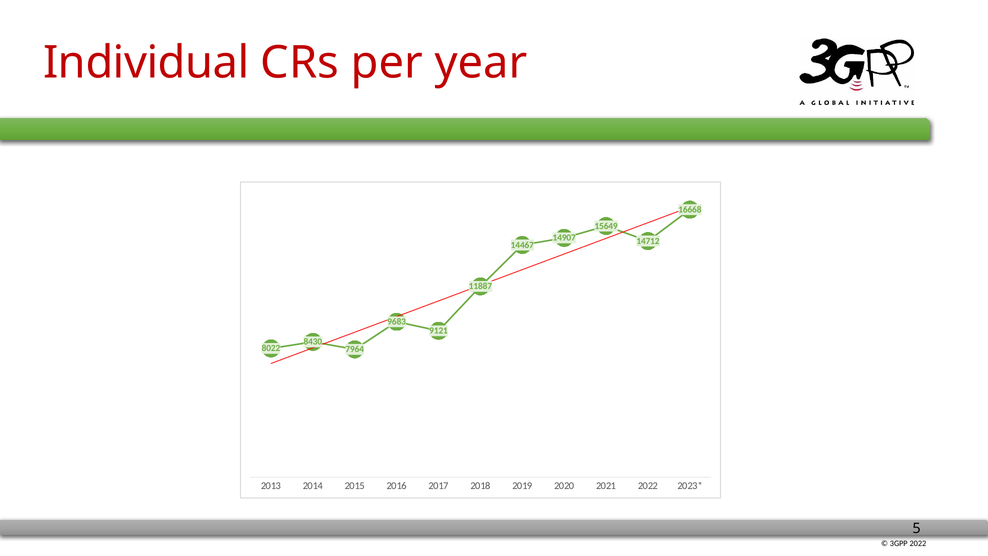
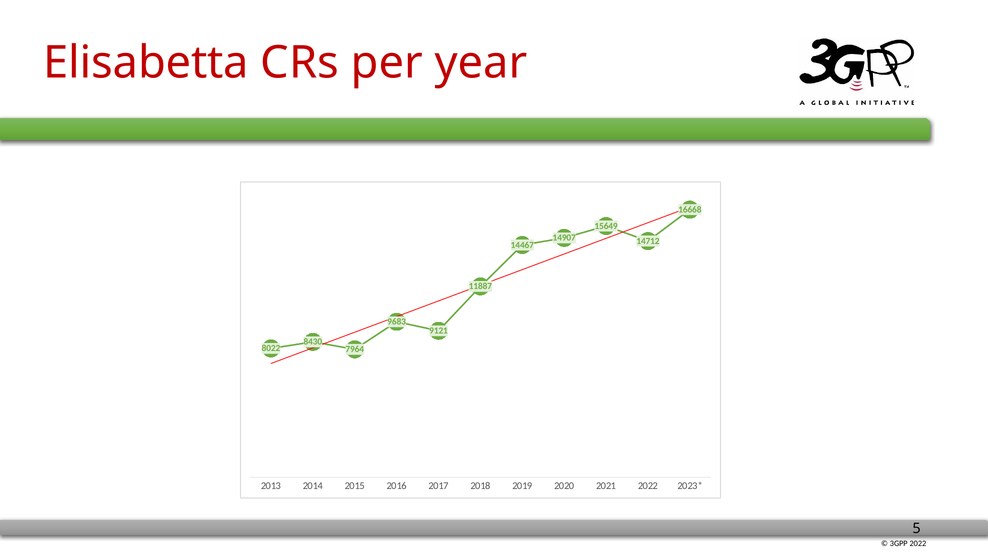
Individual: Individual -> Elisabetta
